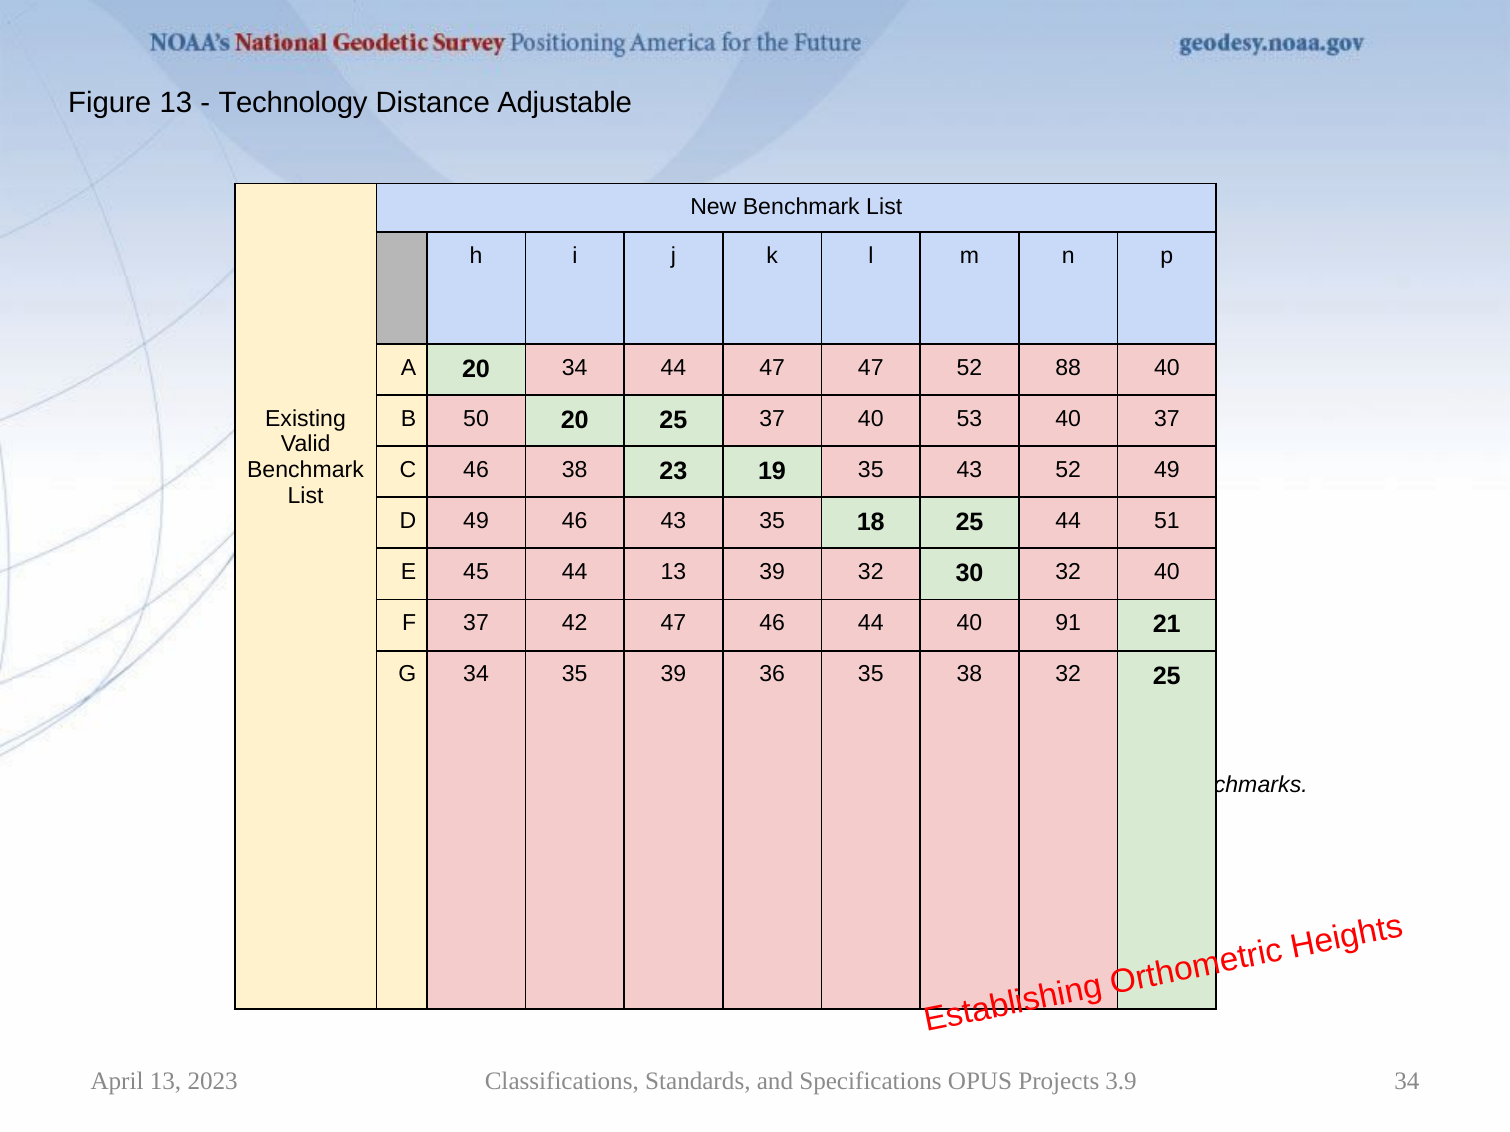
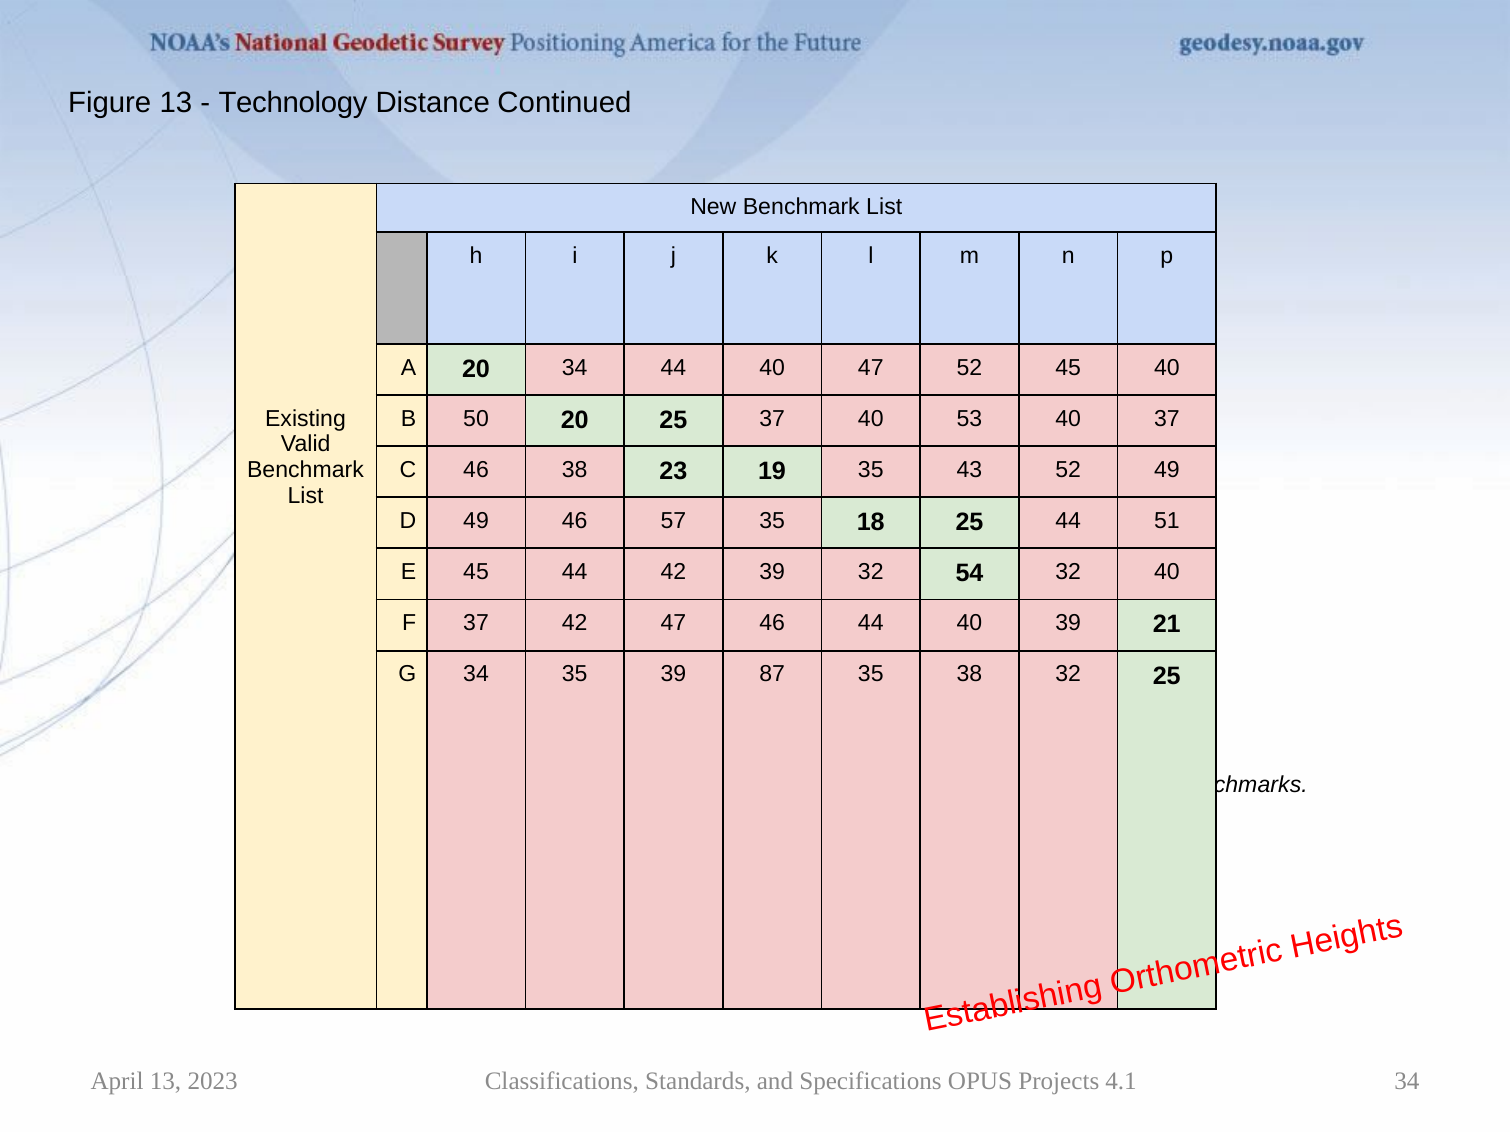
Adjustable: Adjustable -> Continued
34 44 47: 47 -> 40
52 88: 88 -> 45
46 43: 43 -> 57
44 13: 13 -> 42
32 30: 30 -> 54
40 91: 91 -> 39
36: 36 -> 87
3.9: 3.9 -> 4.1
